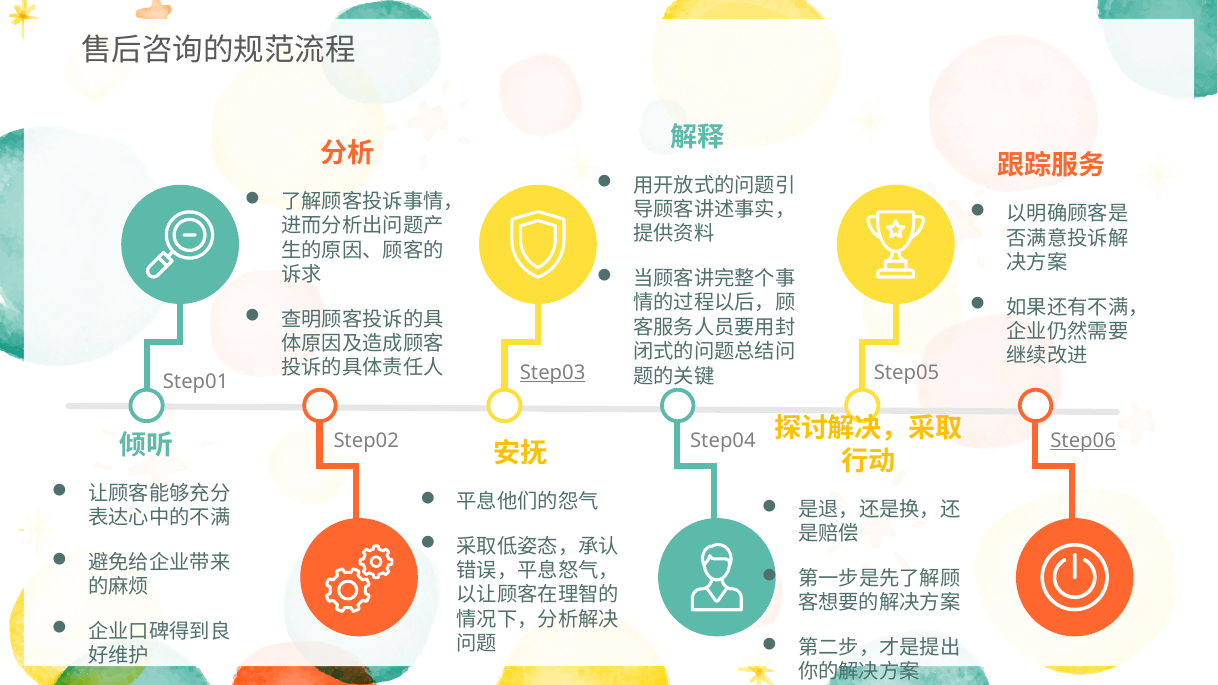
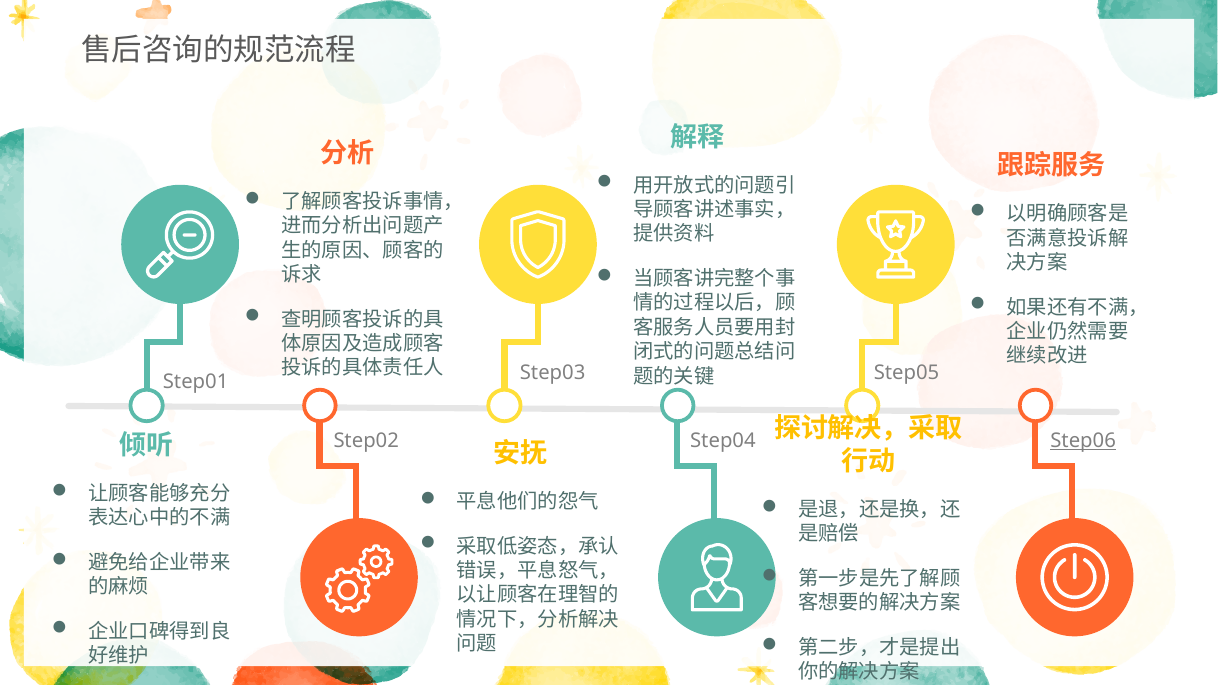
Step03 underline: present -> none
